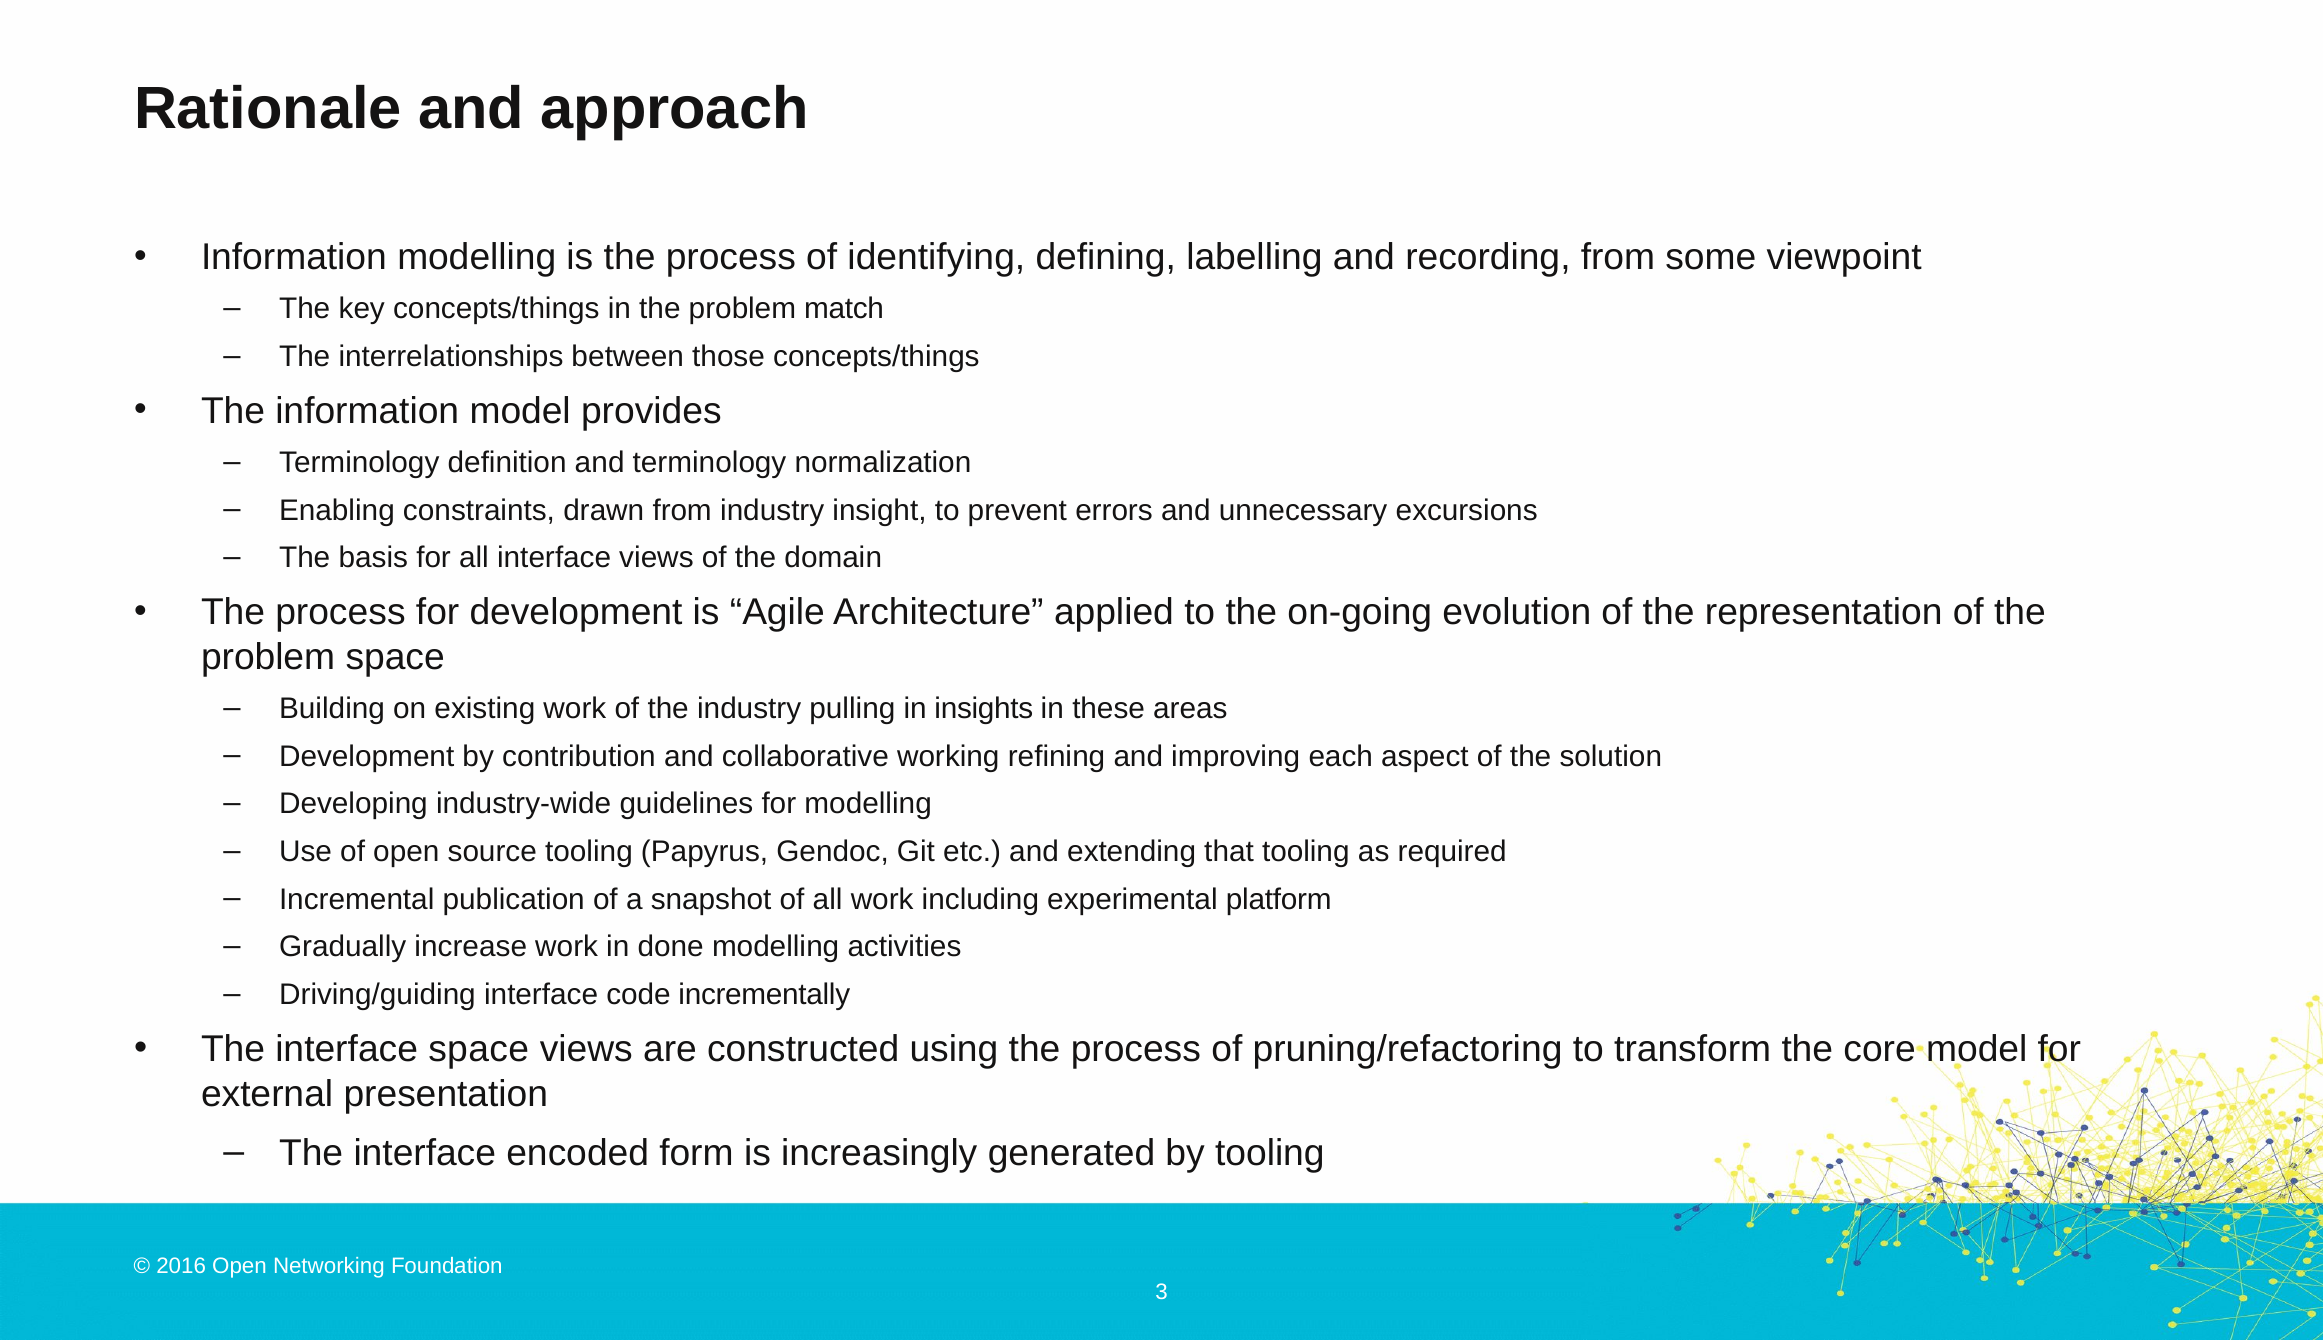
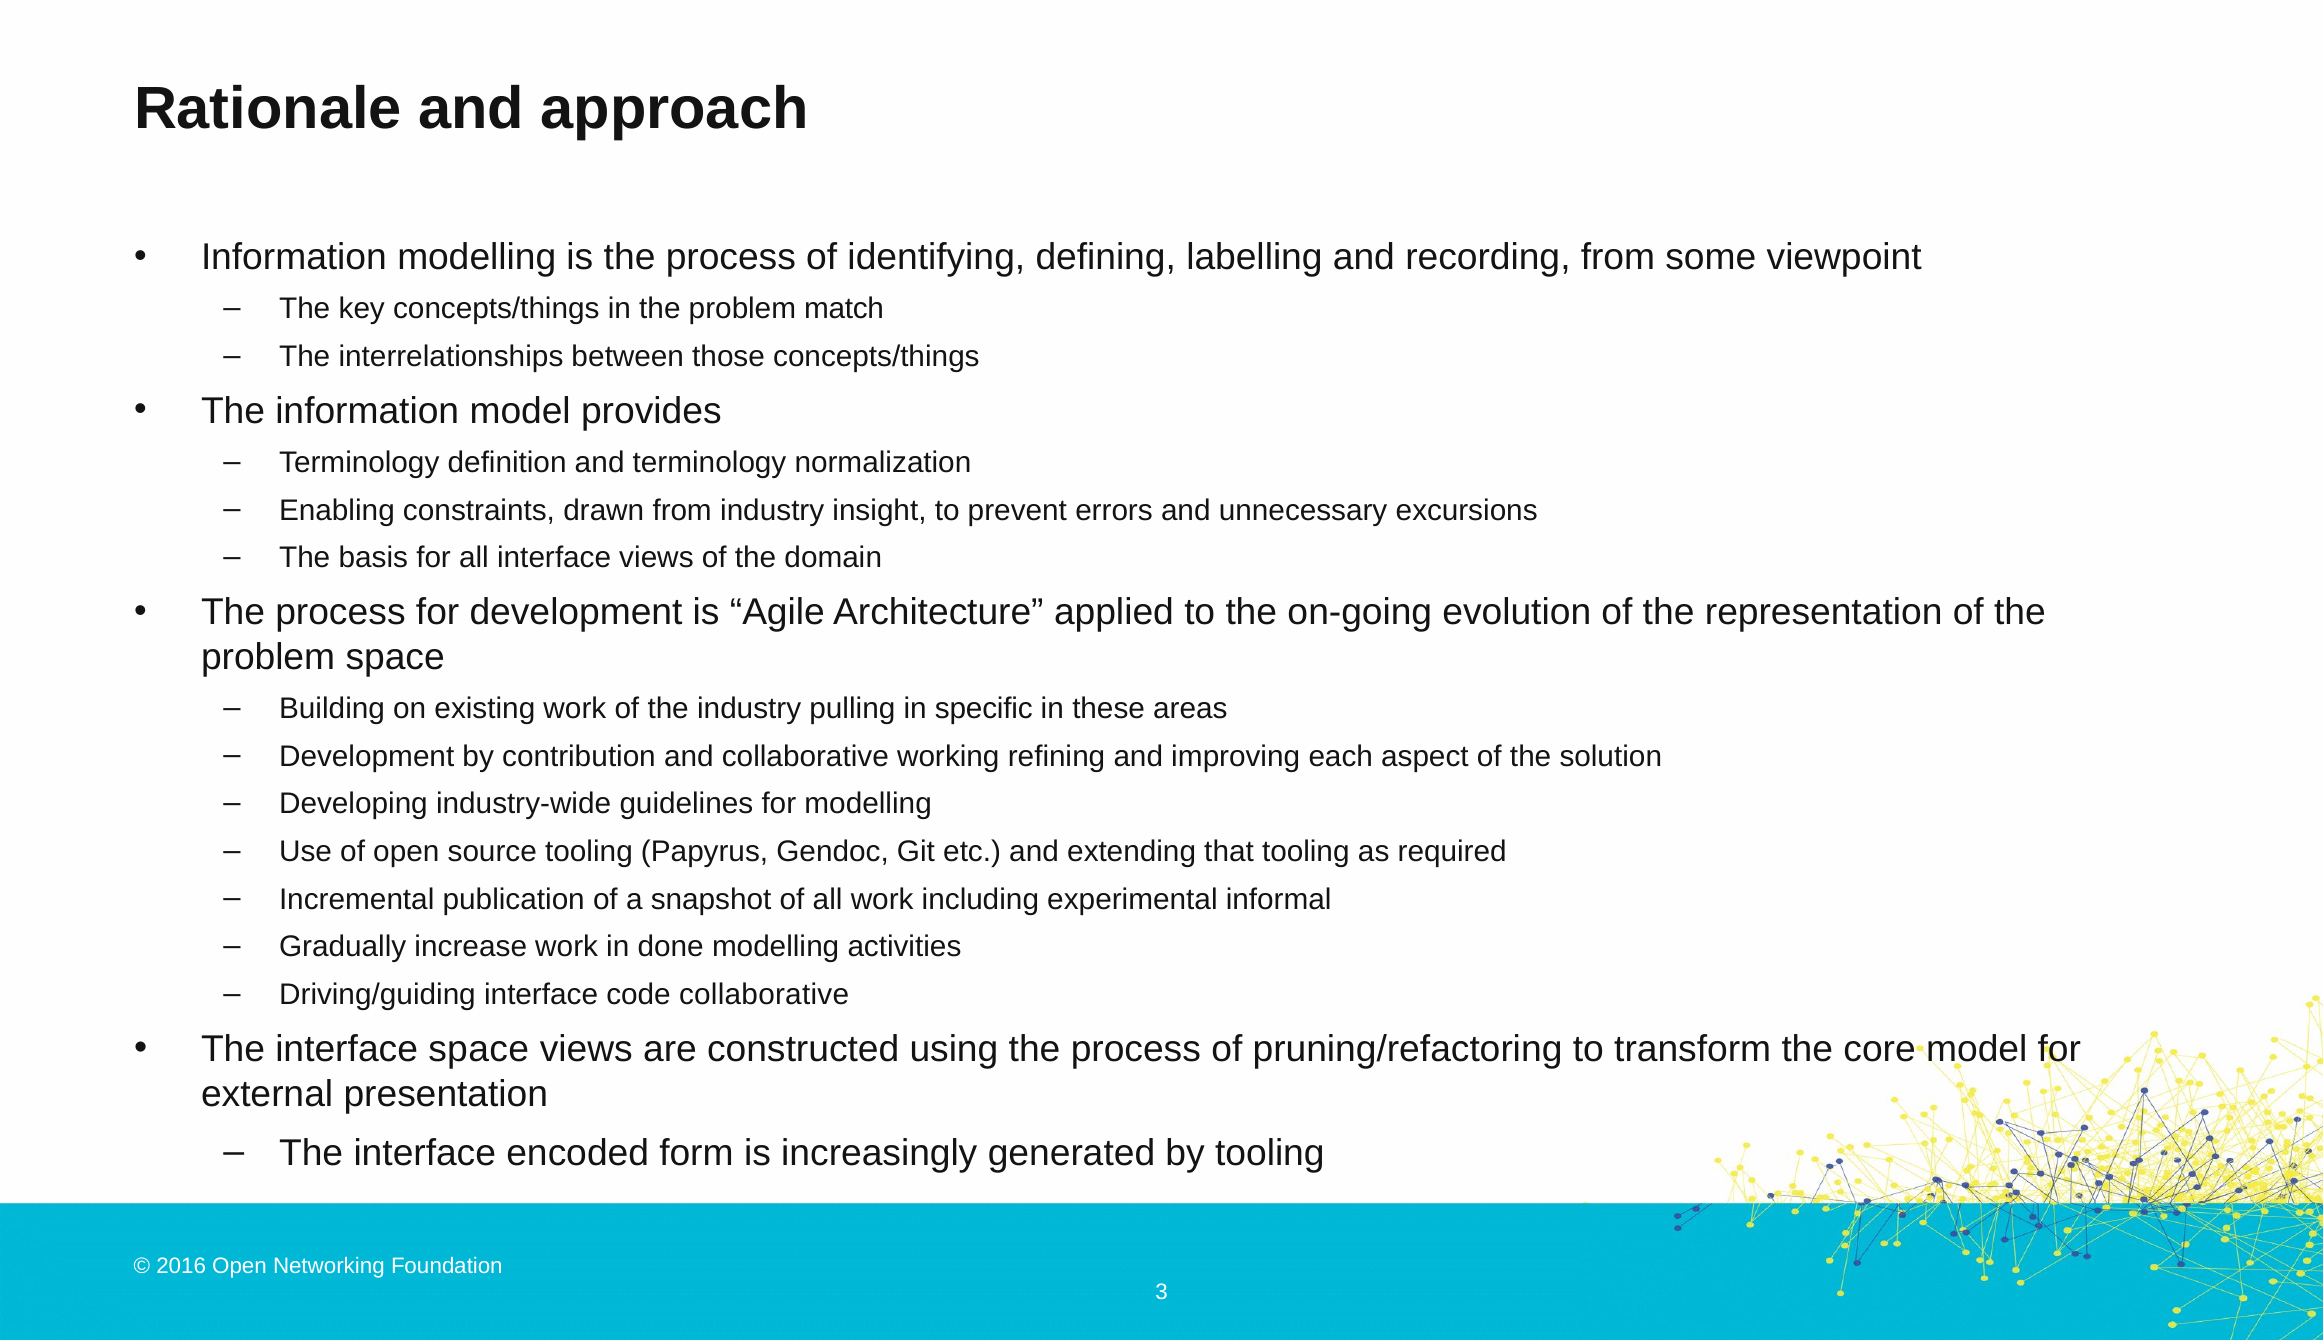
insights: insights -> specific
platform: platform -> informal
code incrementally: incrementally -> collaborative
